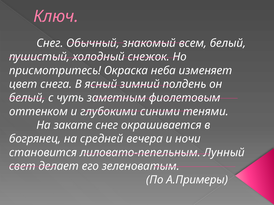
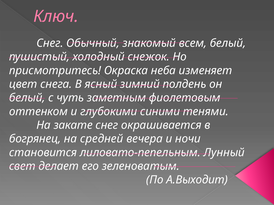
А.Примеры: А.Примеры -> А.Выходит
